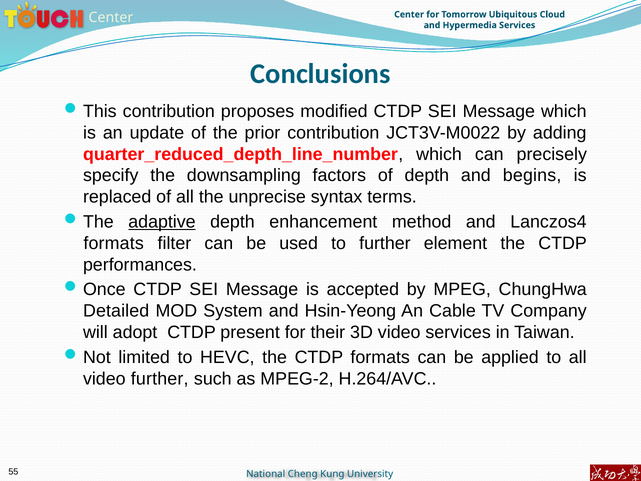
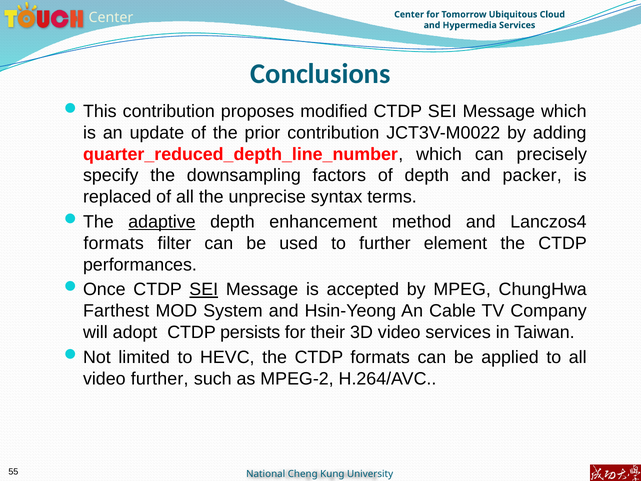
begins: begins -> packer
SEI at (204, 289) underline: none -> present
Detailed: Detailed -> Farthest
present: present -> persists
